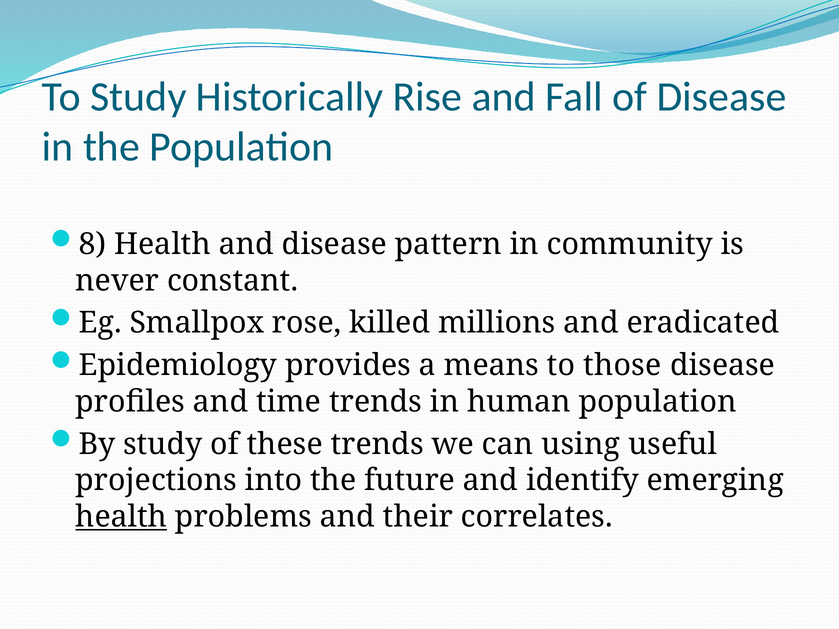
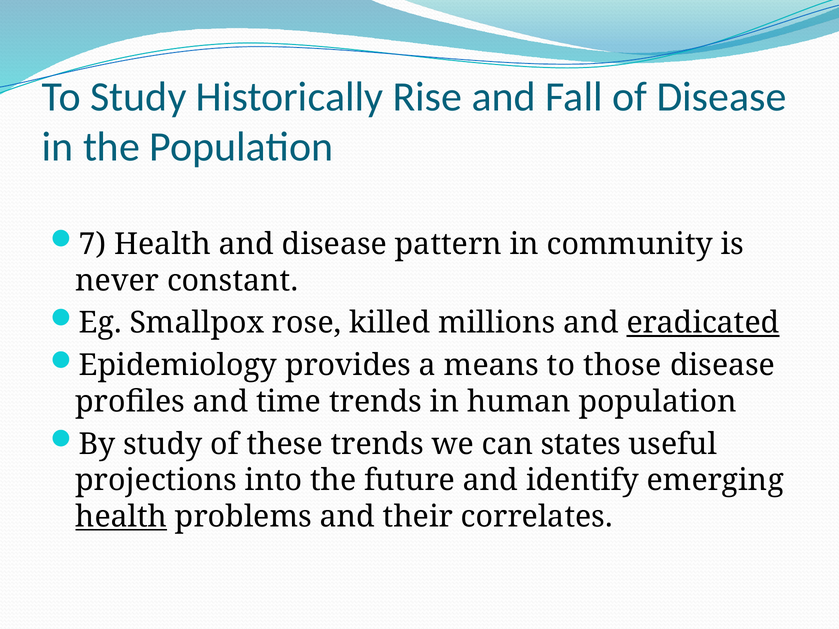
8: 8 -> 7
eradicated underline: none -> present
using: using -> states
